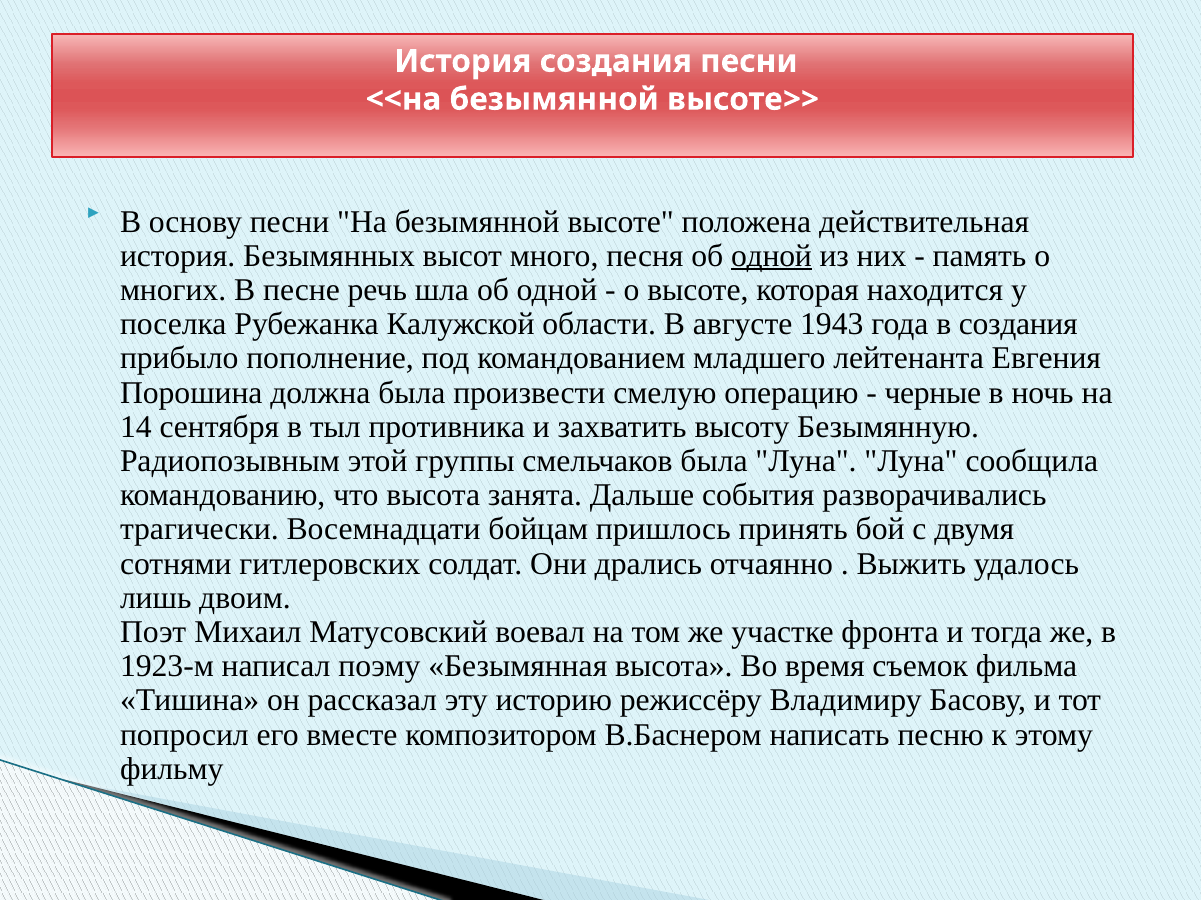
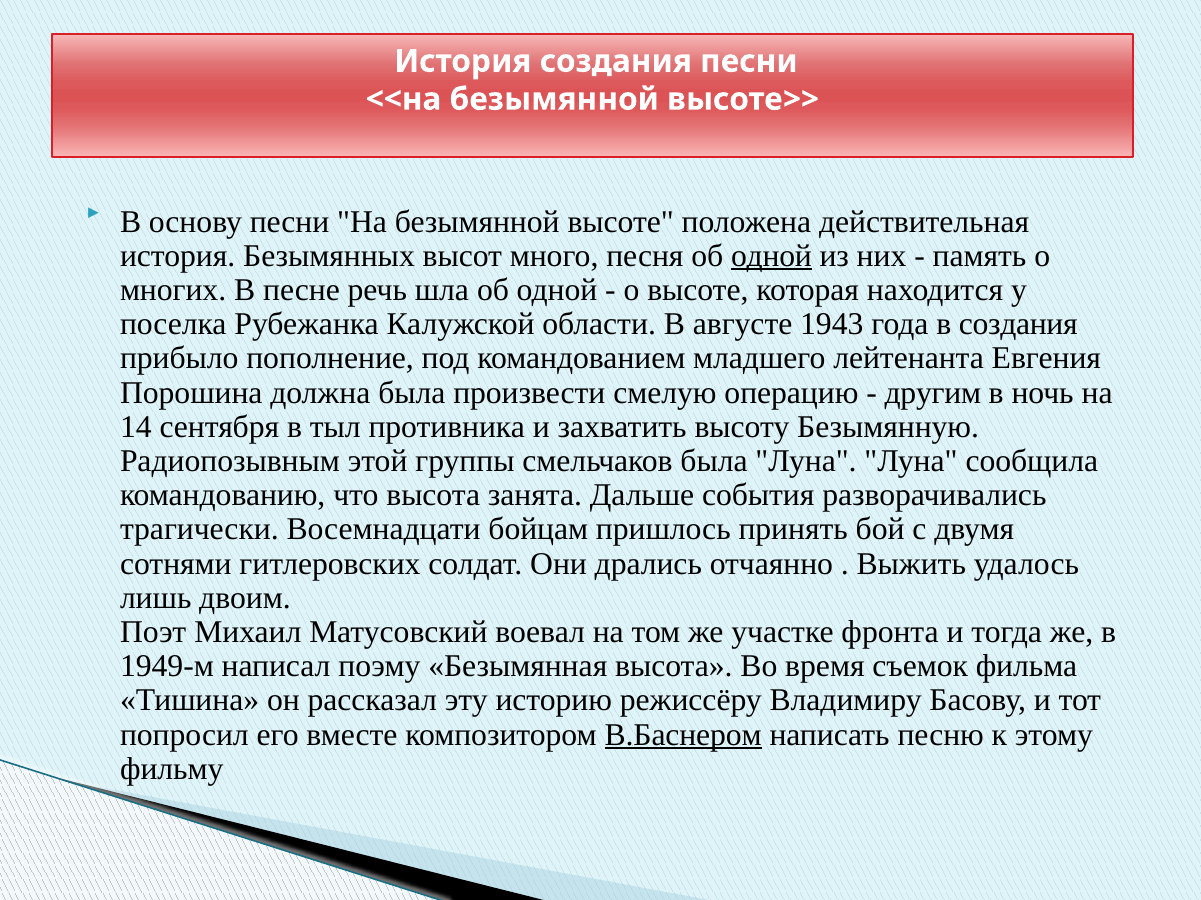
черные: черные -> другим
1923-м: 1923-м -> 1949-м
В.Баснером underline: none -> present
